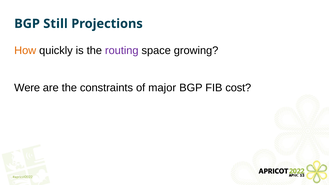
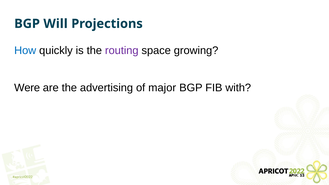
Still: Still -> Will
How colour: orange -> blue
constraints: constraints -> advertising
cost: cost -> with
